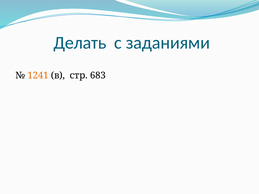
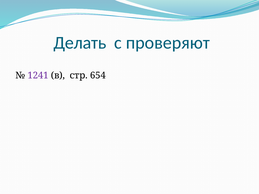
заданиями: заданиями -> проверяют
1241 colour: orange -> purple
683: 683 -> 654
